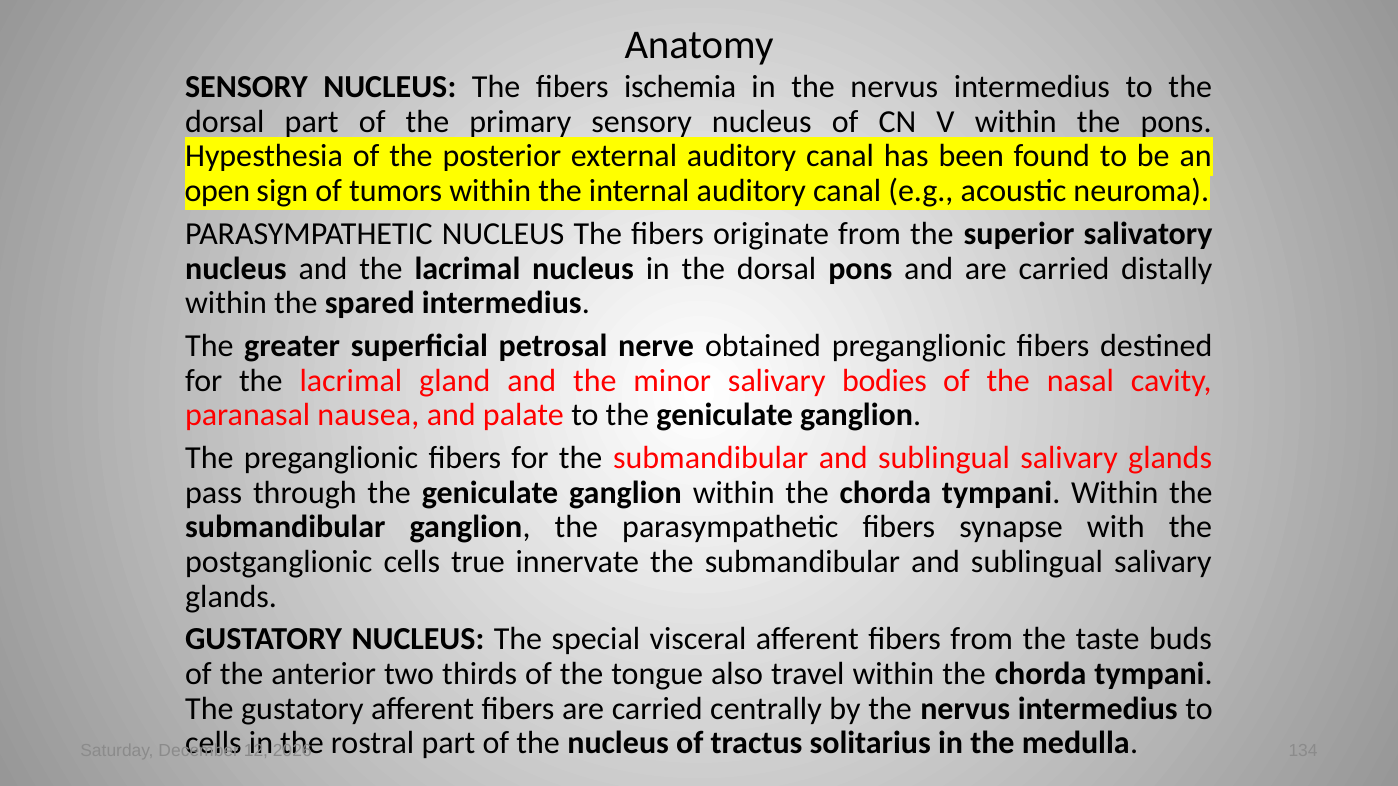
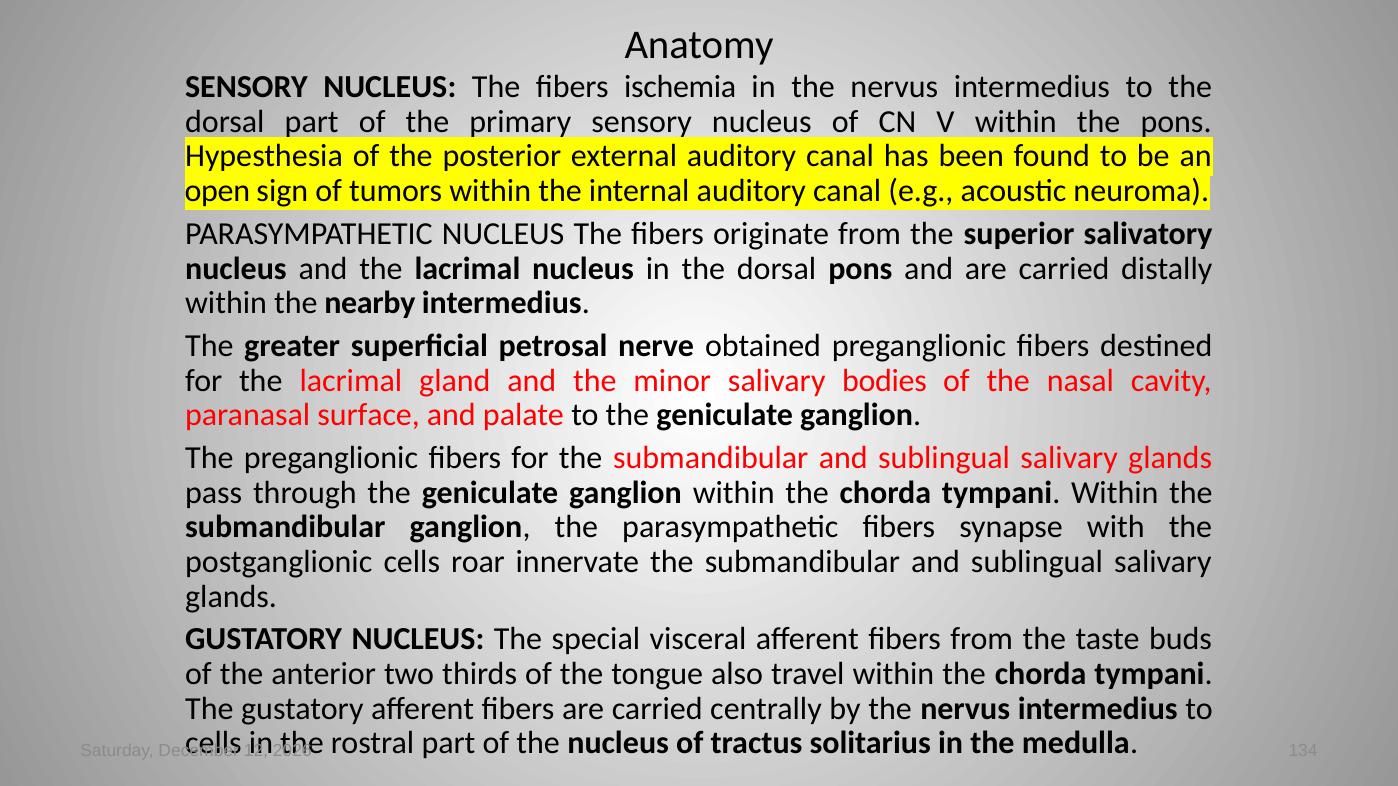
spared: spared -> nearby
nausea: nausea -> surface
true: true -> roar
